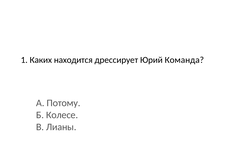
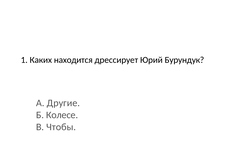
Команда: Команда -> Бурундук
Потому: Потому -> Другие
Лианы: Лианы -> Чтобы
